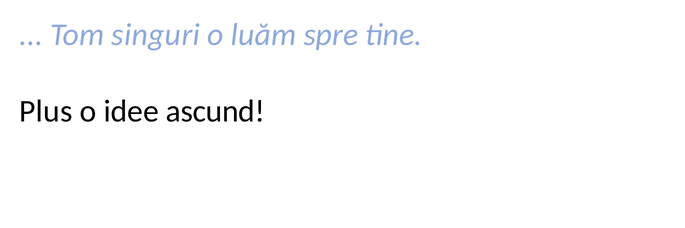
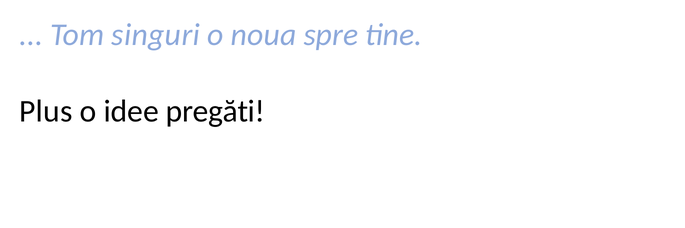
luăm: luăm -> noua
ascund: ascund -> pregăti
